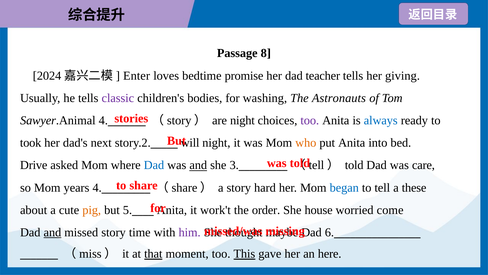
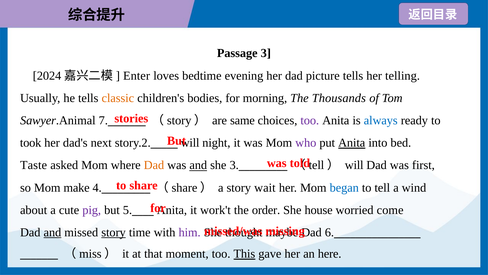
Passage 8: 8 -> 3
promise: promise -> evening
teacher: teacher -> picture
giving: giving -> telling
classic colour: purple -> orange
washing: washing -> morning
Astronauts: Astronauts -> Thousands
Sawyer.Animal 4: 4 -> 7
are night: night -> same
who colour: orange -> purple
Anita at (352, 143) underline: none -> present
Drive: Drive -> Taste
Dad at (154, 165) colour: blue -> orange
told at (354, 165): told -> will
care: care -> first
years: years -> make
hard: hard -> wait
these: these -> wind
pig colour: orange -> purple
story at (114, 232) underline: none -> present
that underline: present -> none
